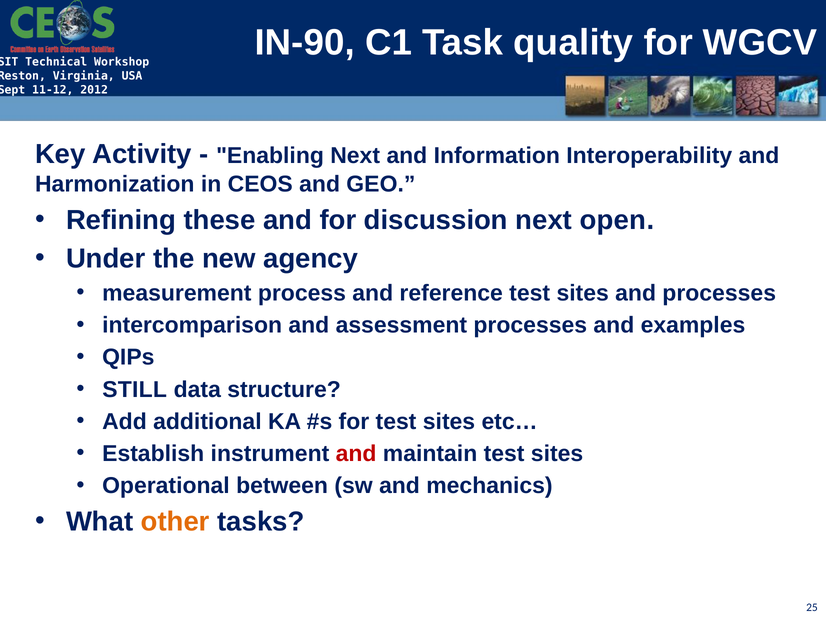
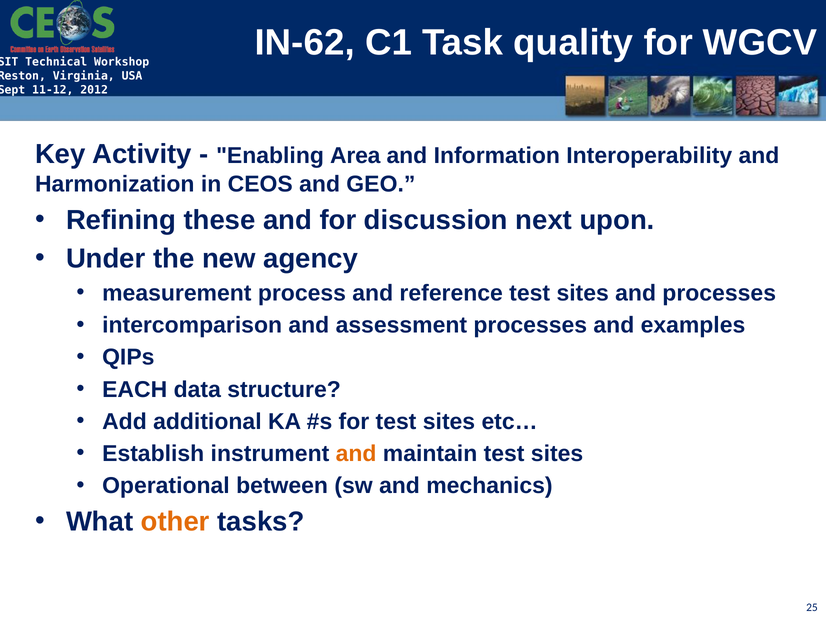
IN-90: IN-90 -> IN-62
Enabling Next: Next -> Area
open: open -> upon
STILL: STILL -> EACH
and at (356, 454) colour: red -> orange
